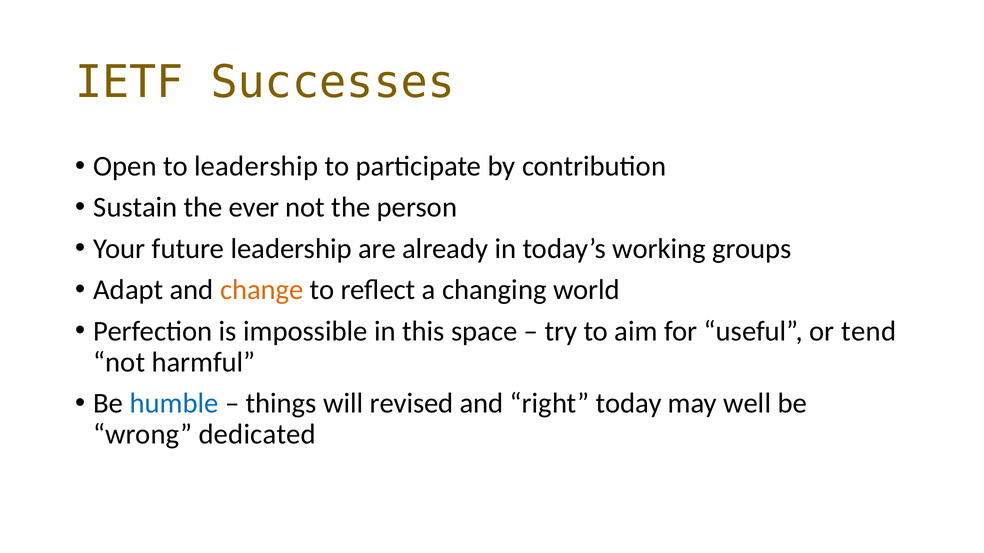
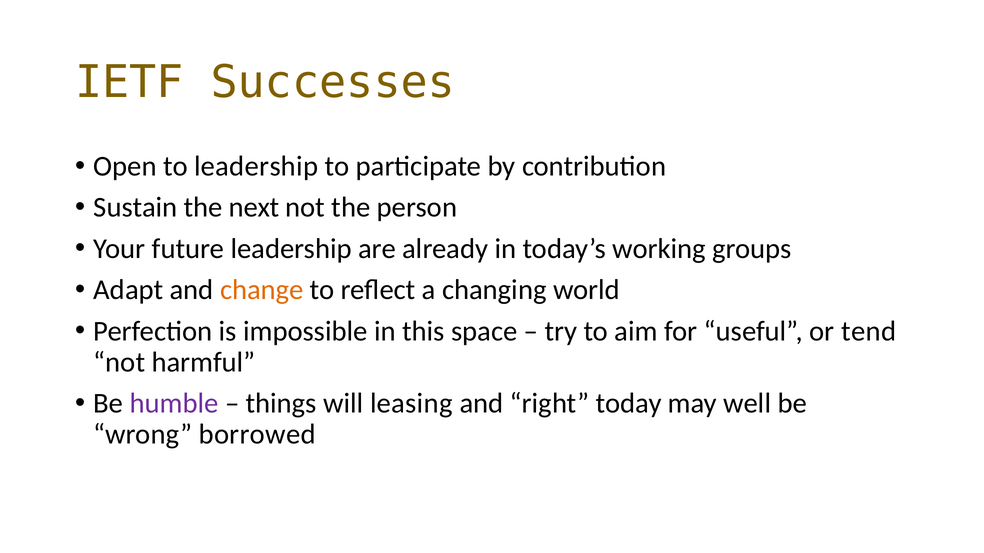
ever: ever -> next
humble colour: blue -> purple
revised: revised -> leasing
dedicated: dedicated -> borrowed
